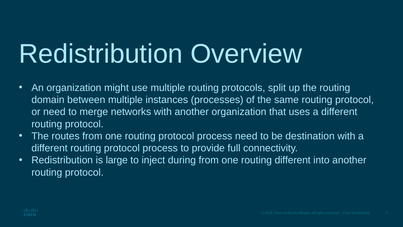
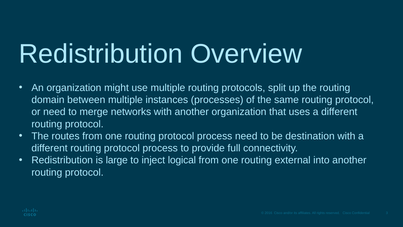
during: during -> logical
routing different: different -> external
